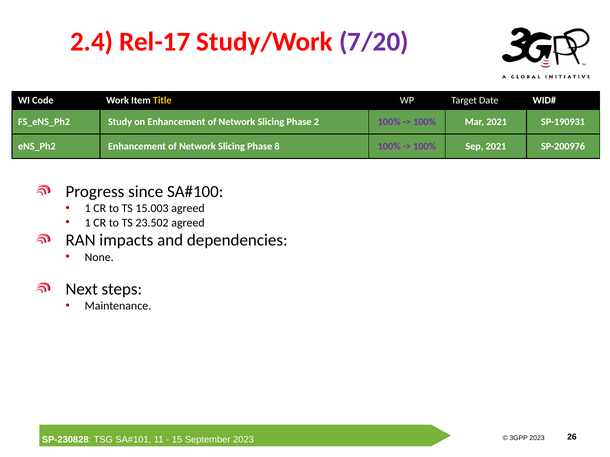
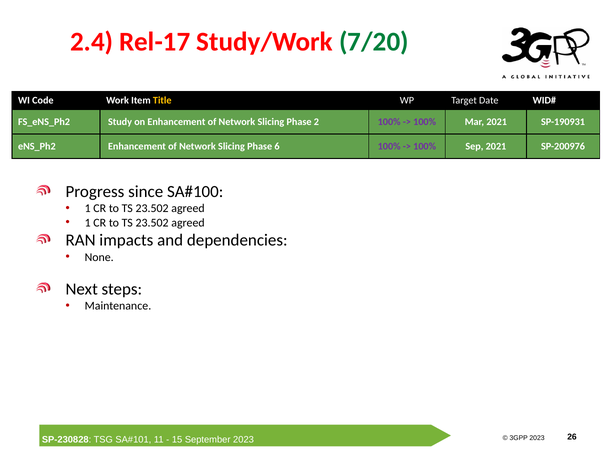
7/20 colour: purple -> green
8: 8 -> 6
15.003 at (152, 209): 15.003 -> 23.502
